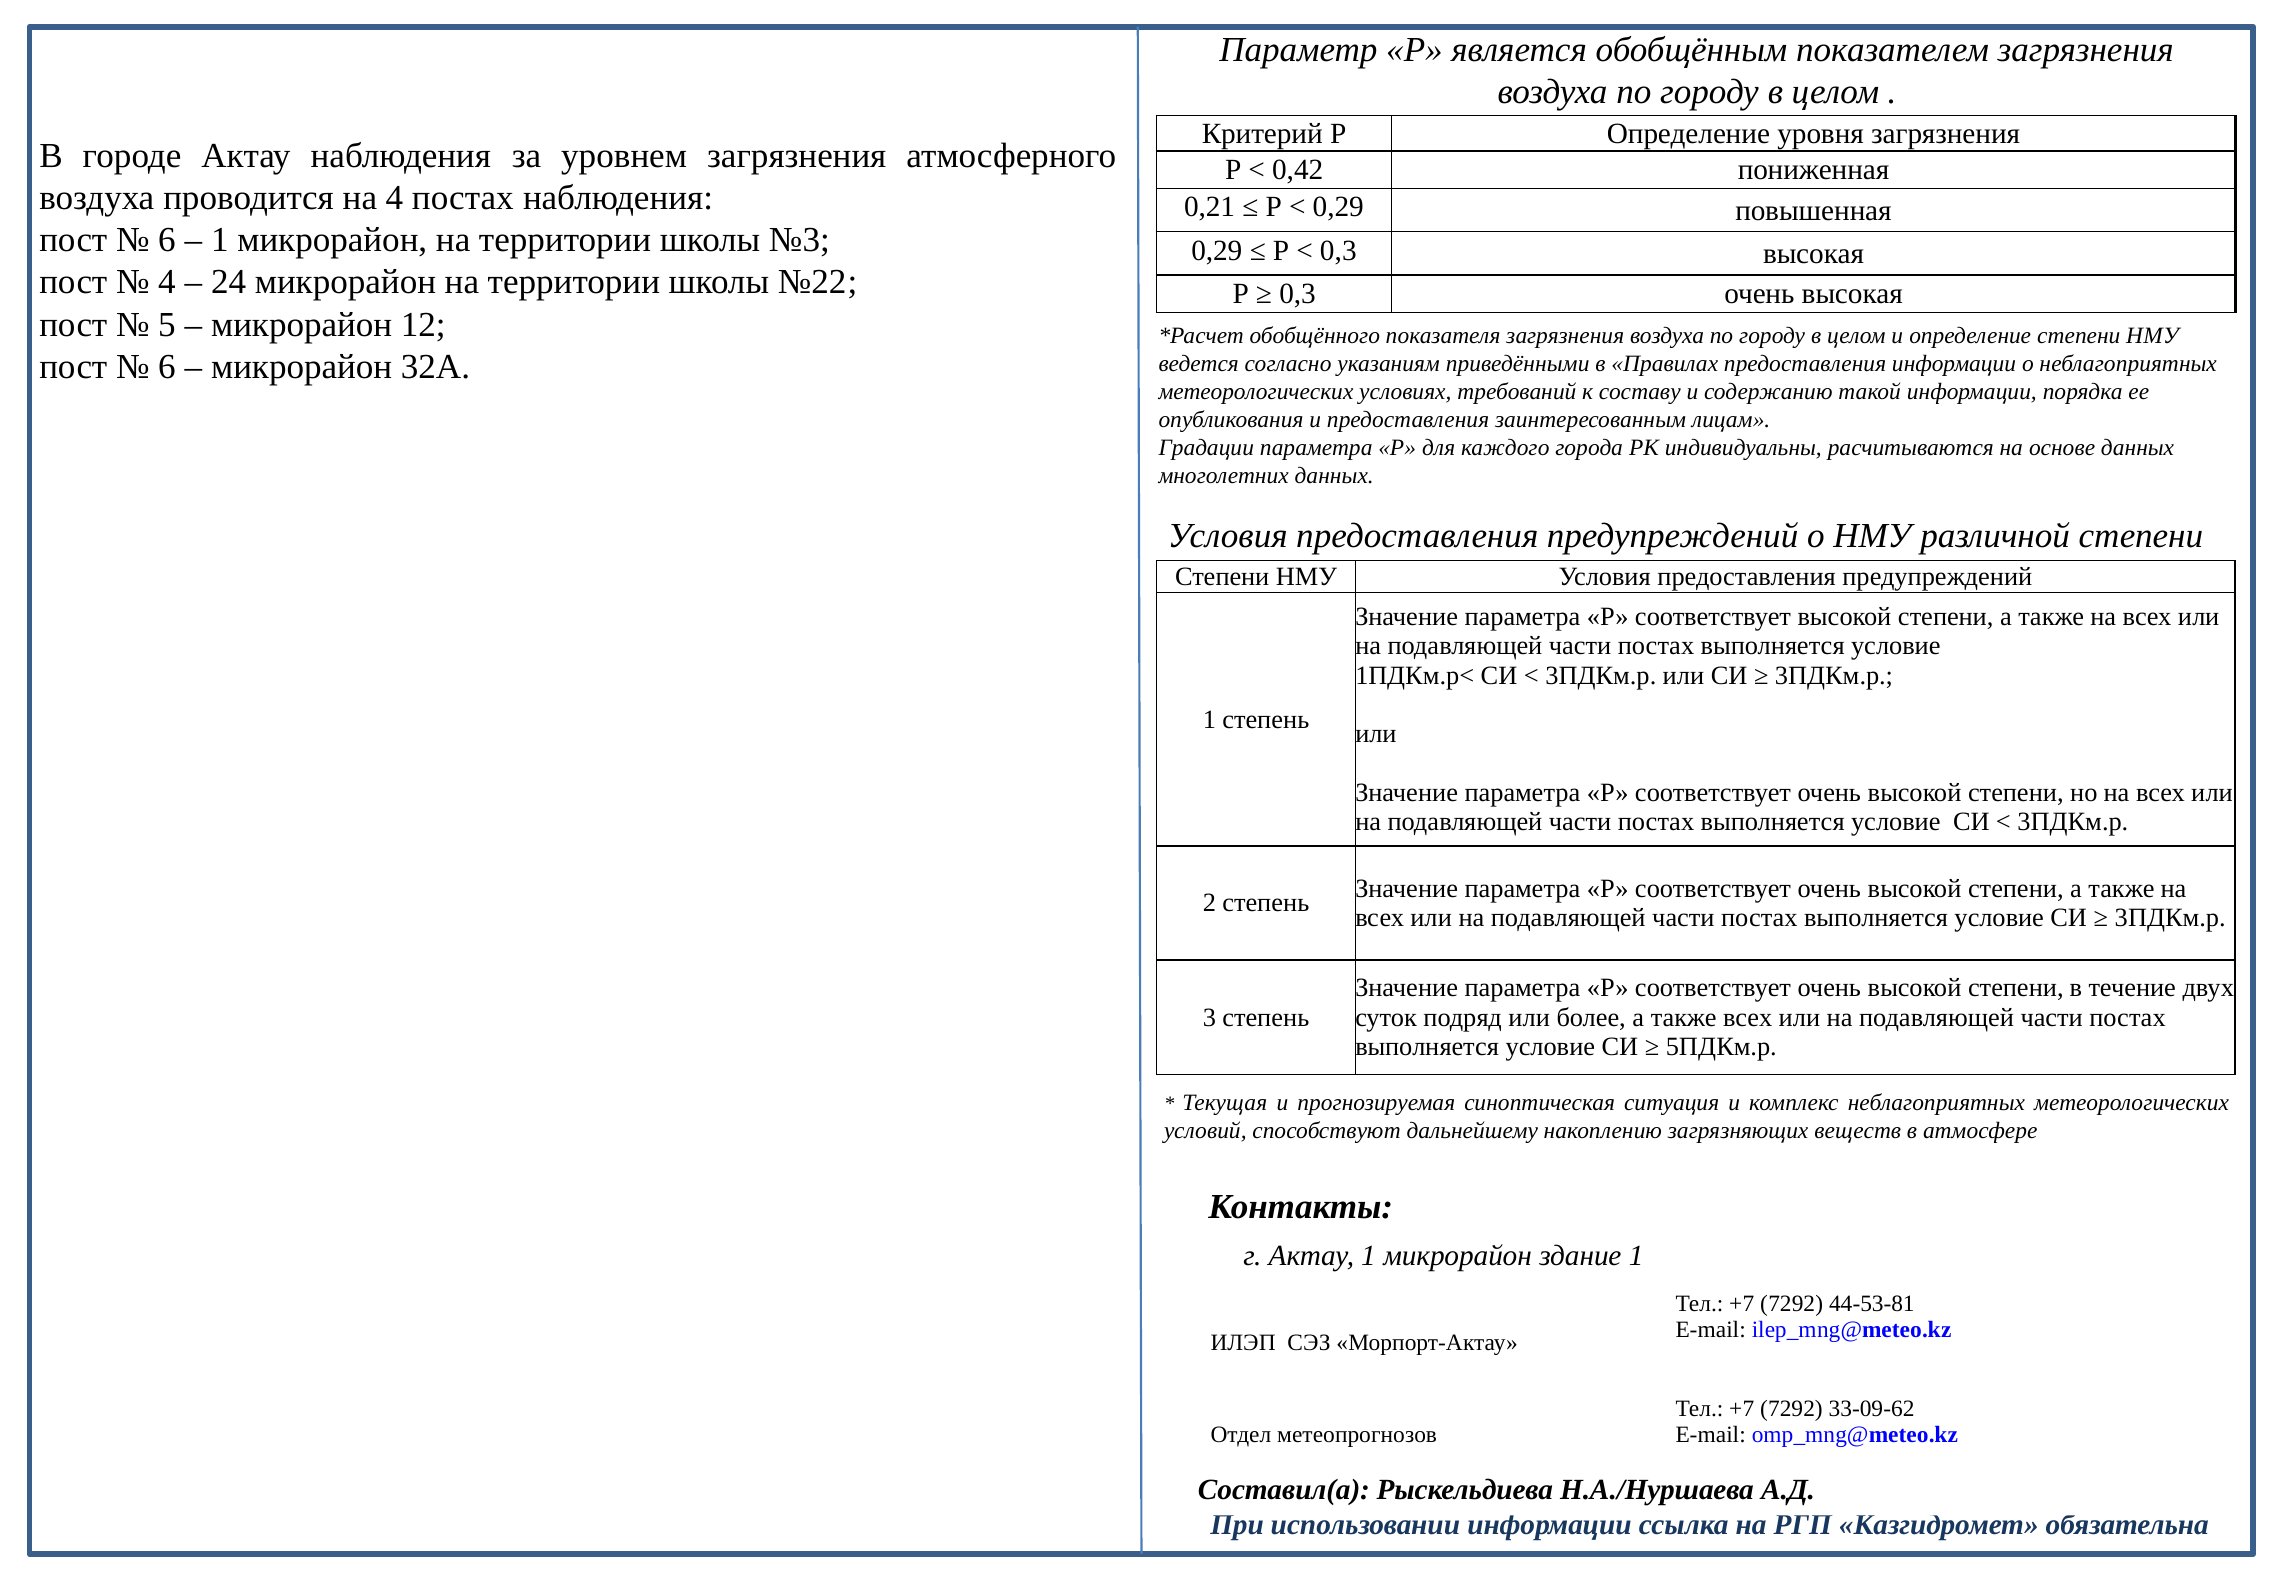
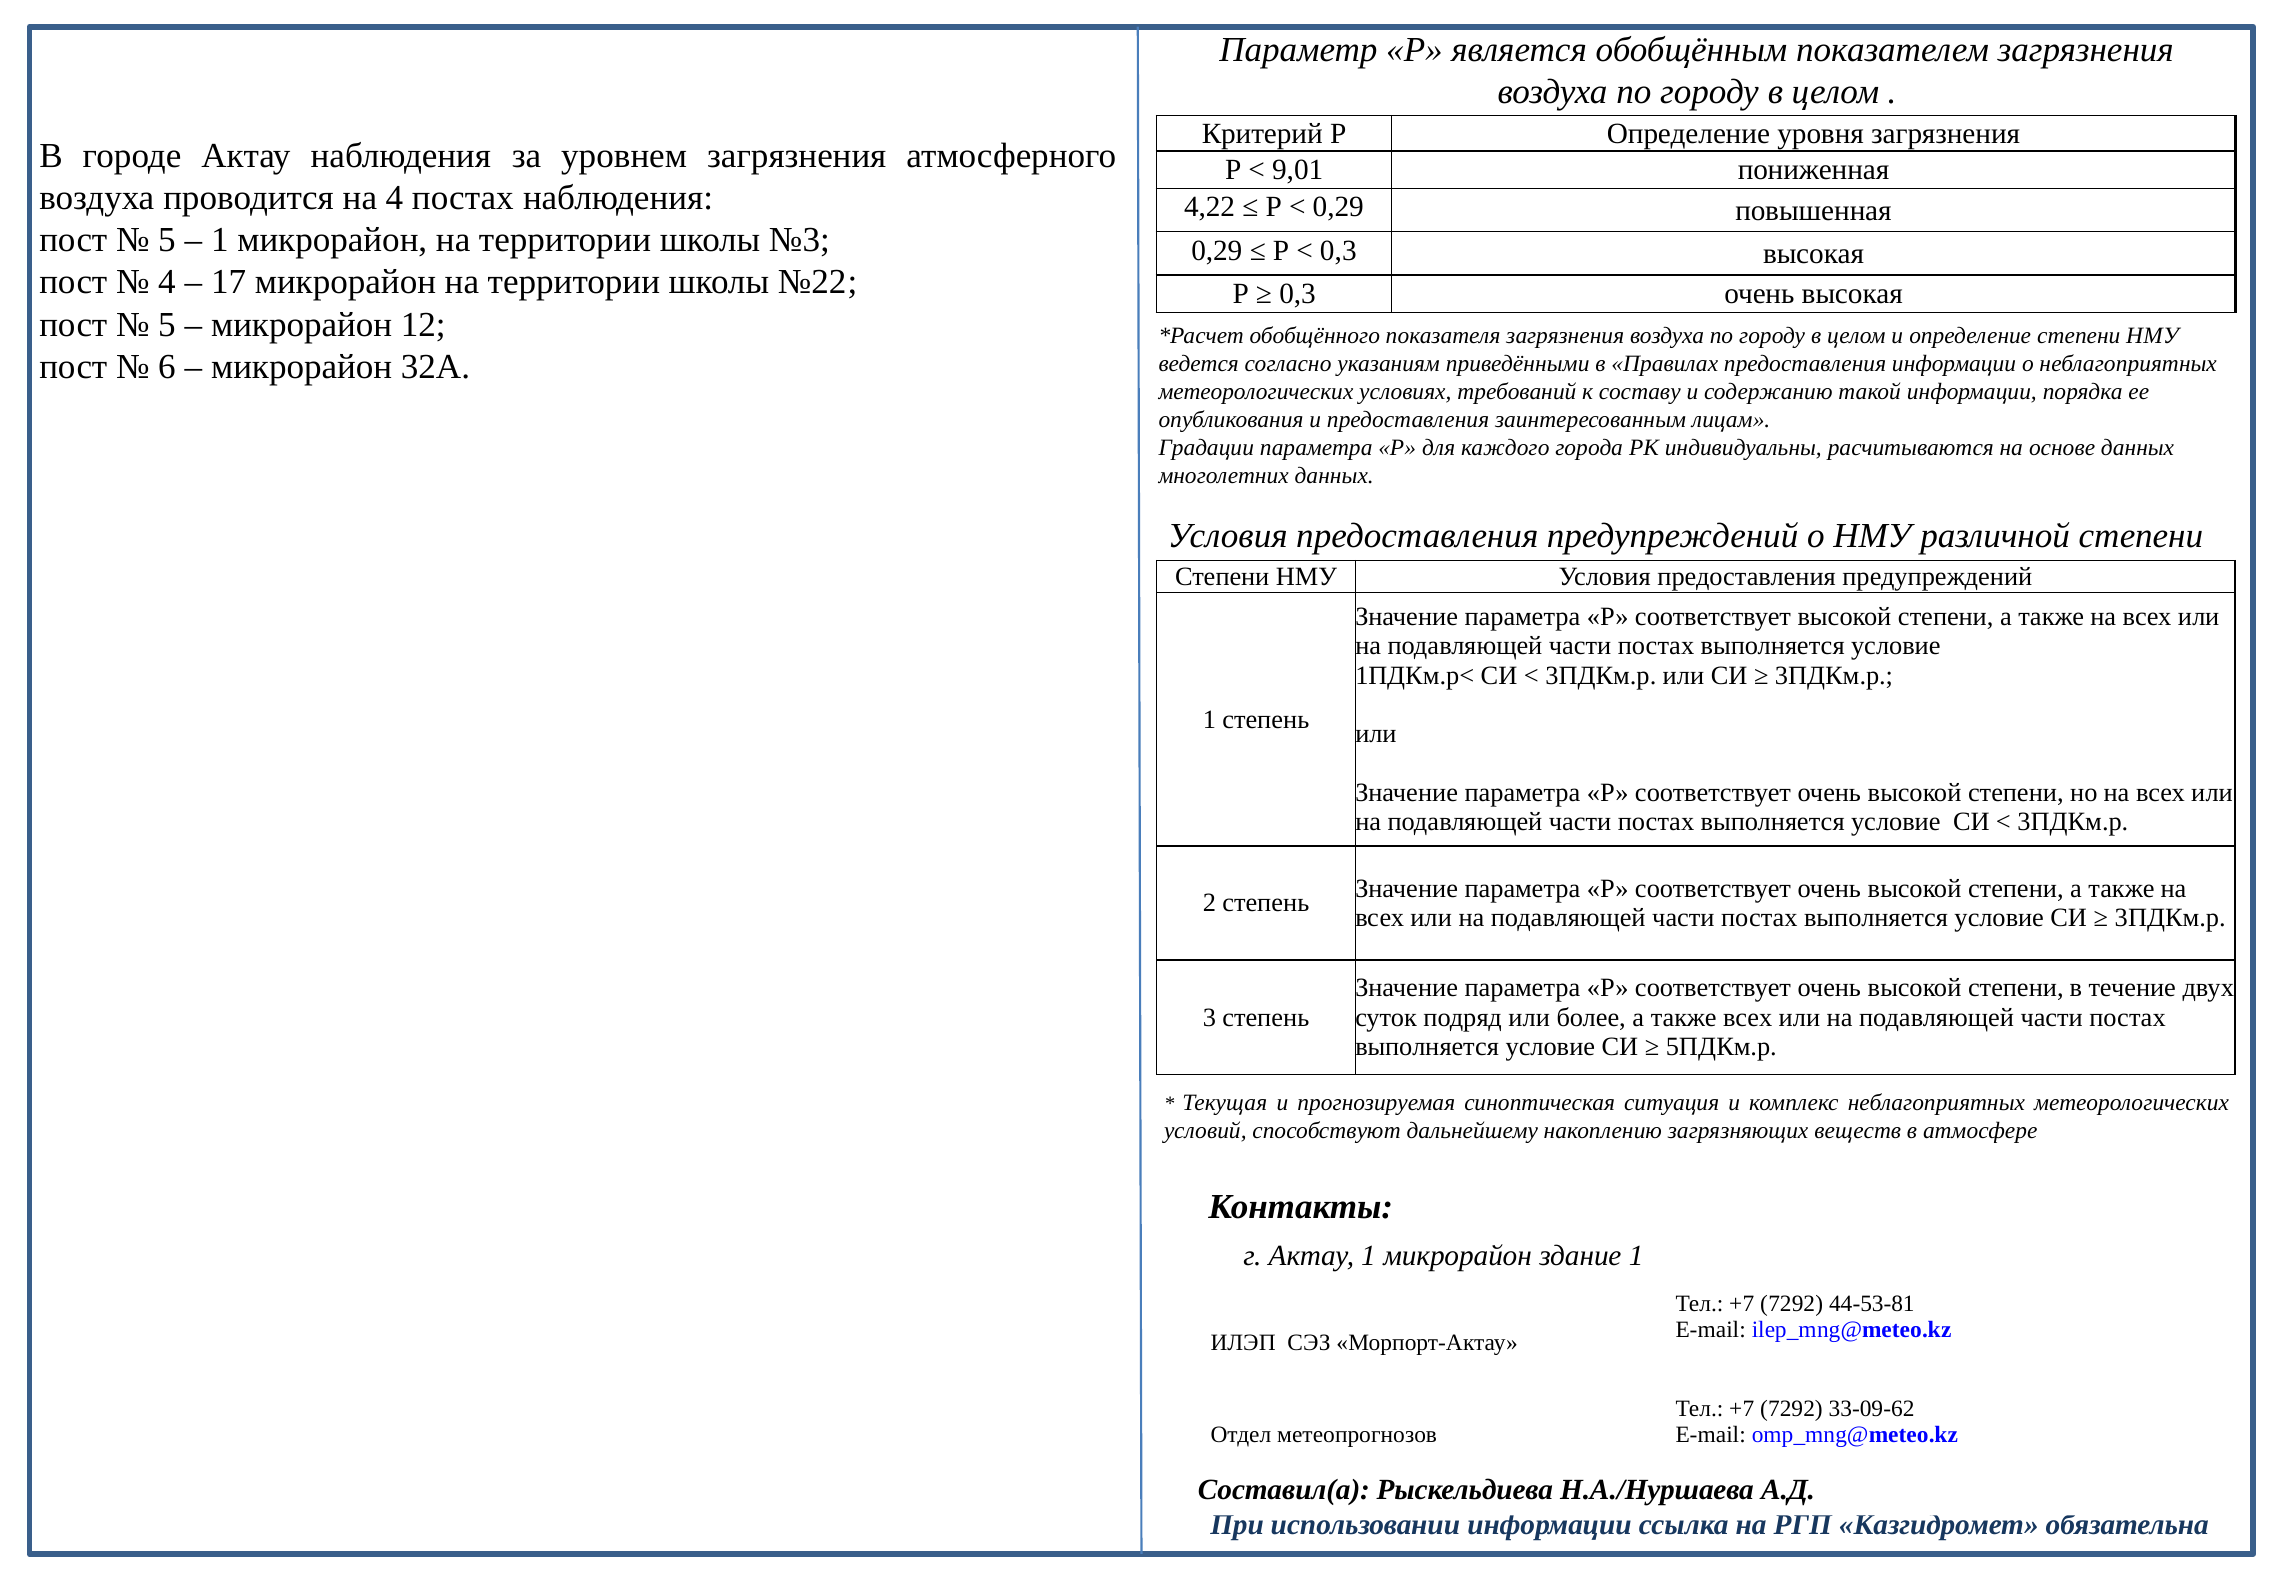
0,42: 0,42 -> 9,01
0,21: 0,21 -> 4,22
6 at (167, 240): 6 -> 5
24: 24 -> 17
